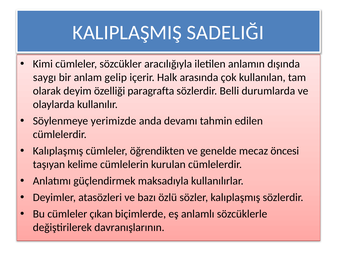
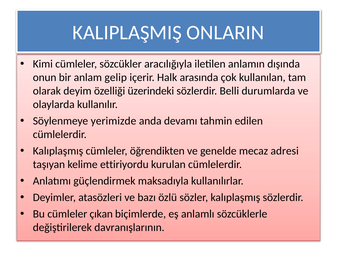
SADELIĞI: SADELIĞI -> ONLARIN
saygı: saygı -> onun
paragrafta: paragrafta -> üzerindeki
öncesi: öncesi -> adresi
cümlelerin: cümlelerin -> ettiriyordu
